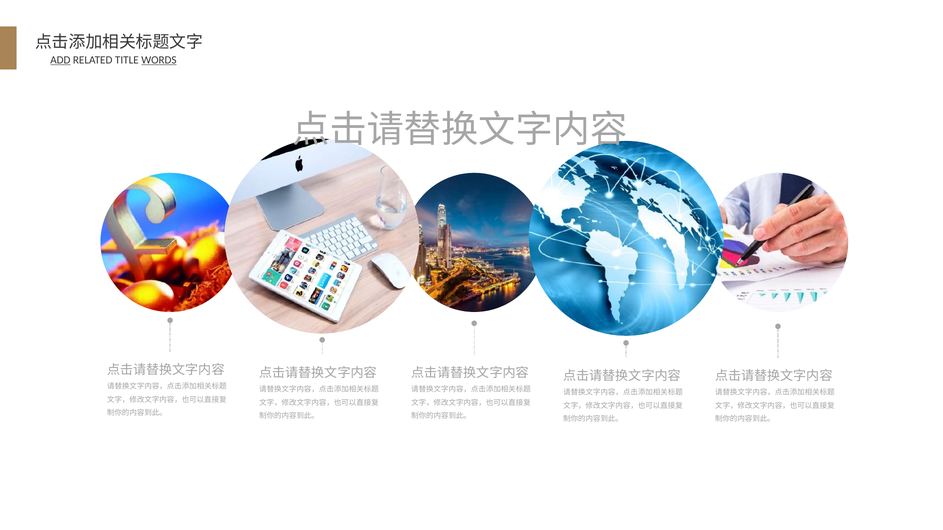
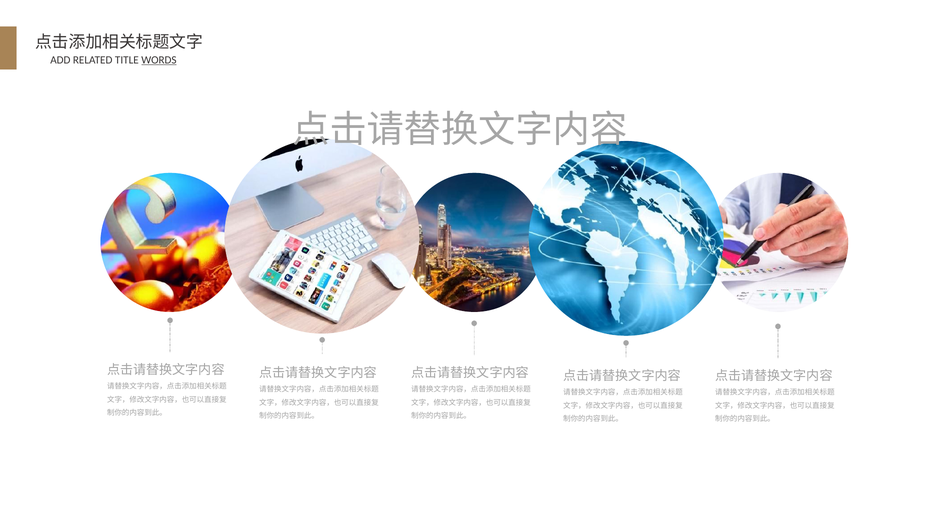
ADD underline: present -> none
